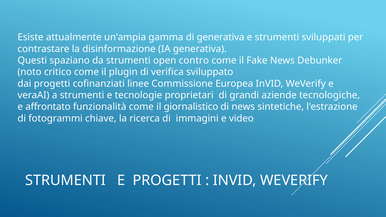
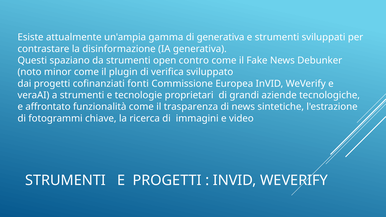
critico: critico -> minor
linee: linee -> fonti
giornalistico: giornalistico -> trasparenza
